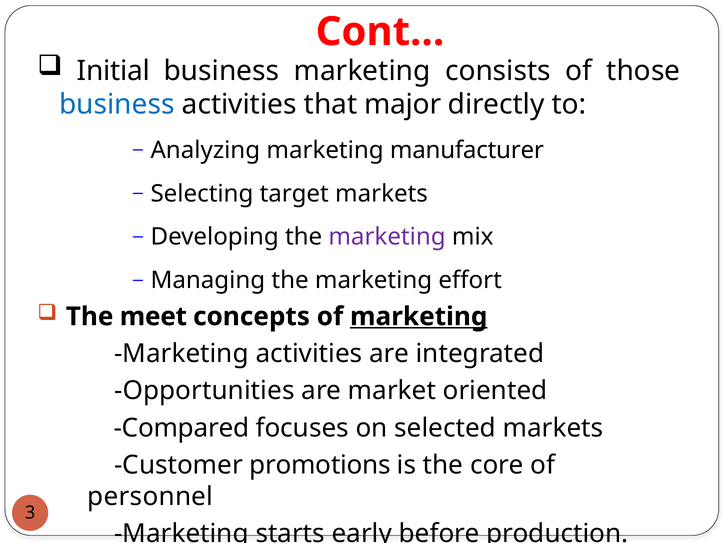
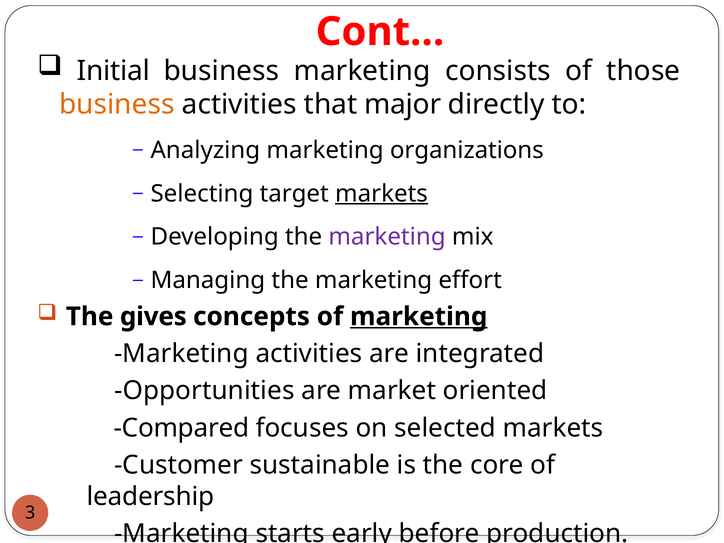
business at (117, 105) colour: blue -> orange
manufacturer: manufacturer -> organizations
markets at (382, 194) underline: none -> present
meet: meet -> gives
promotions: promotions -> sustainable
personnel: personnel -> leadership
